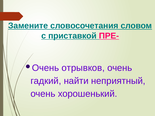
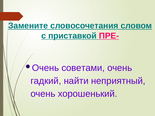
отрывков: отрывков -> советами
